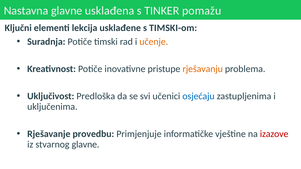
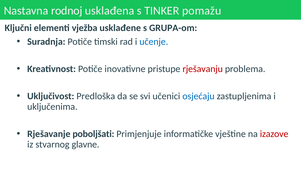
Nastavna glavne: glavne -> rodnoj
lekcija: lekcija -> vježba
TIMSKI-om: TIMSKI-om -> GRUPA-om
učenje colour: orange -> blue
rješavanju colour: orange -> red
provedbu: provedbu -> poboljšati
